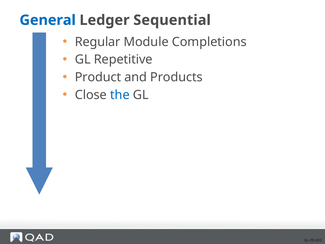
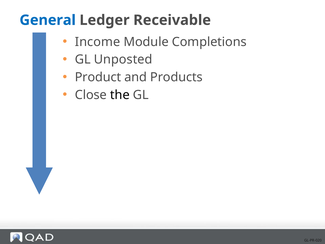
Sequential: Sequential -> Receivable
Regular: Regular -> Income
Repetitive: Repetitive -> Unposted
the colour: blue -> black
